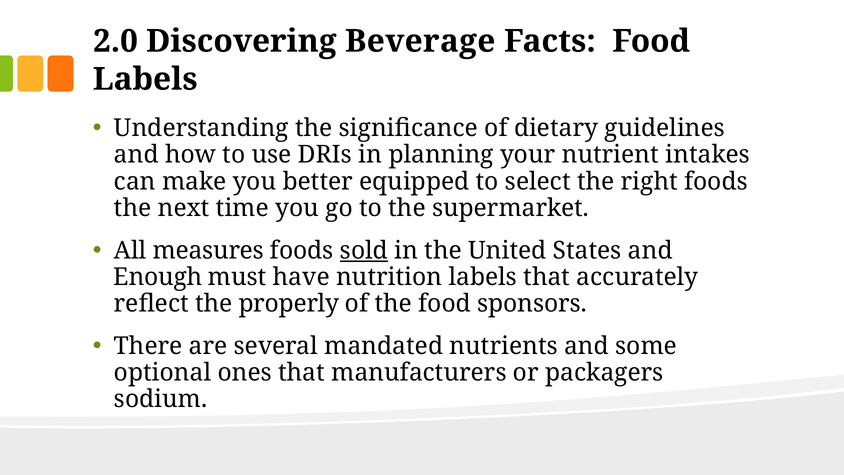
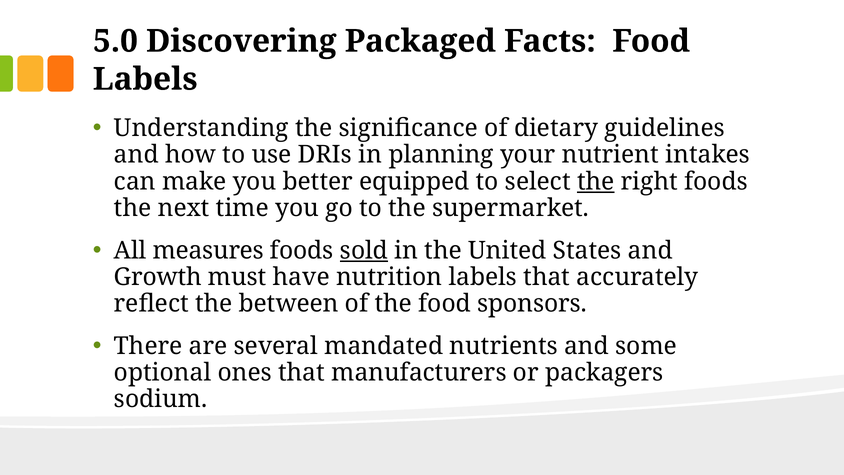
2.0: 2.0 -> 5.0
Beverage: Beverage -> Packaged
the at (596, 181) underline: none -> present
Enough: Enough -> Growth
properly: properly -> between
